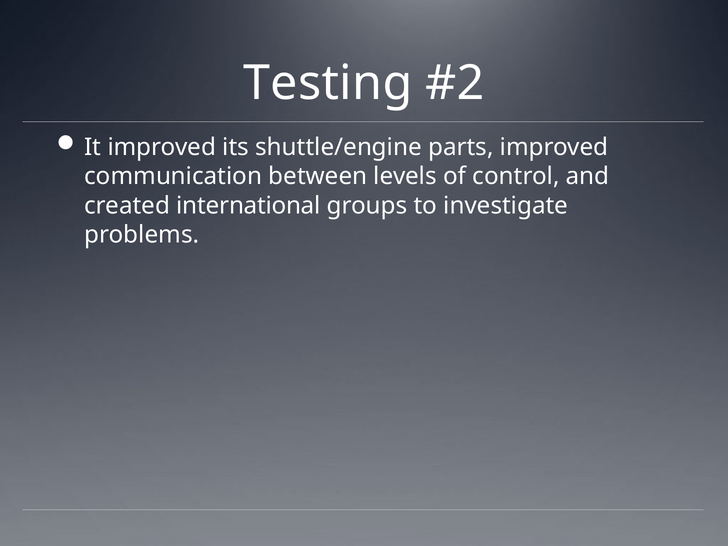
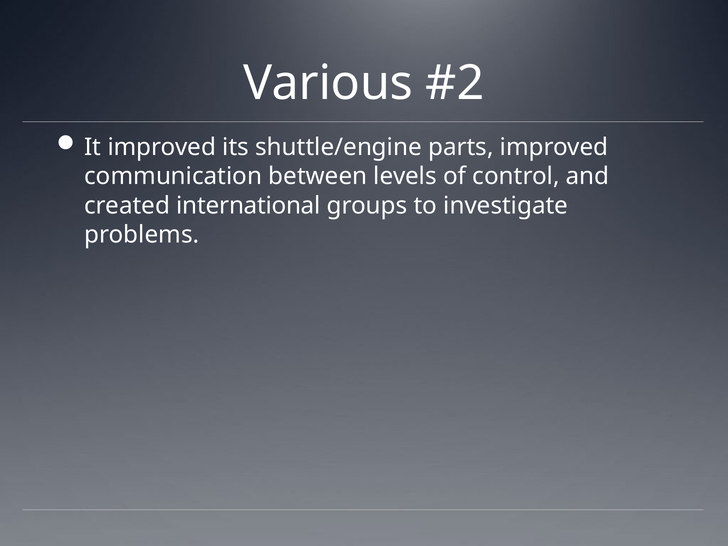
Testing: Testing -> Various
